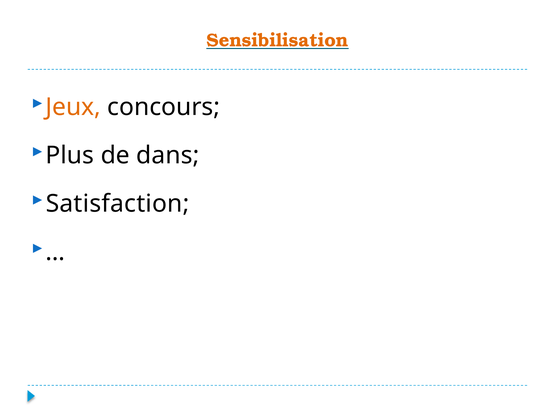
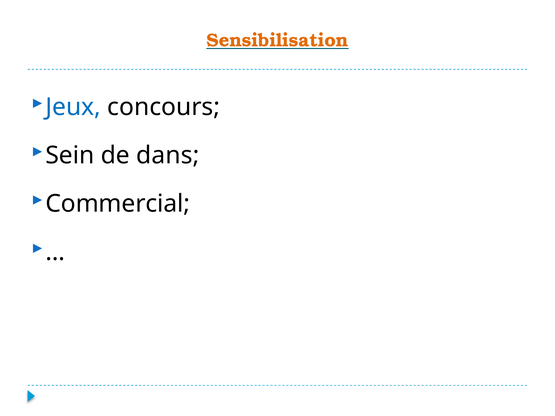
Jeux colour: orange -> blue
Plus: Plus -> Sein
Satisfaction: Satisfaction -> Commercial
